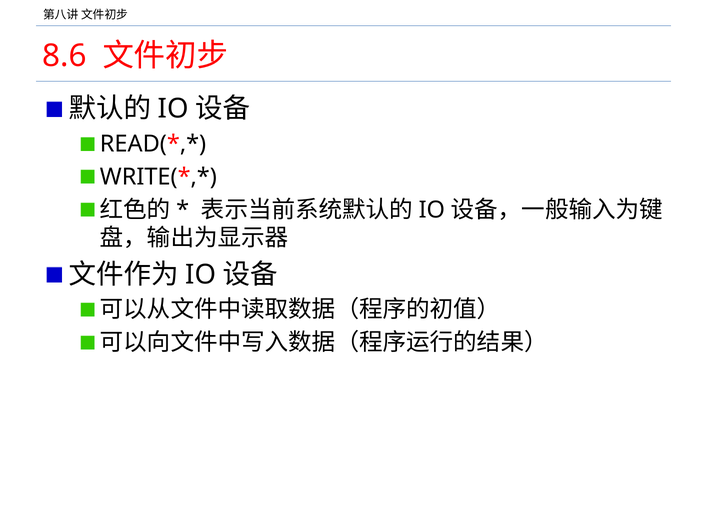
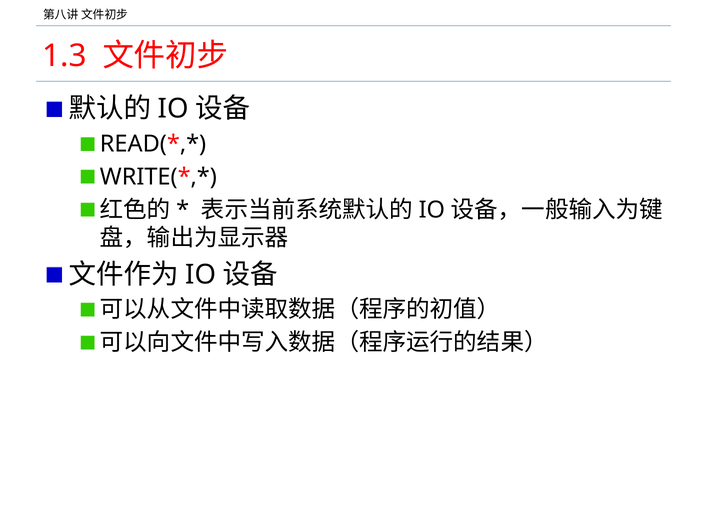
8.6: 8.6 -> 1.3
